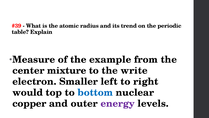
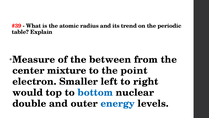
example: example -> between
write: write -> point
copper: copper -> double
energy colour: purple -> blue
